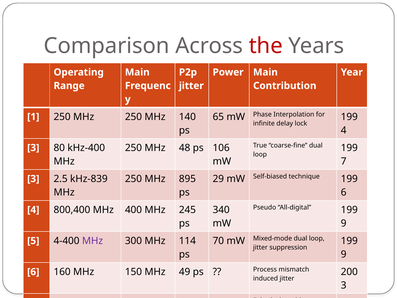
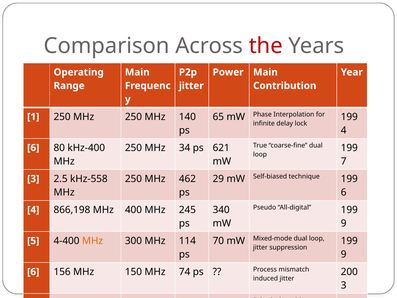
48: 48 -> 34
106: 106 -> 621
3 at (33, 148): 3 -> 6
895: 895 -> 462
kHz-839: kHz-839 -> kHz-558
800,400: 800,400 -> 866,198
MHz at (93, 241) colour: purple -> orange
160: 160 -> 156
49: 49 -> 74
